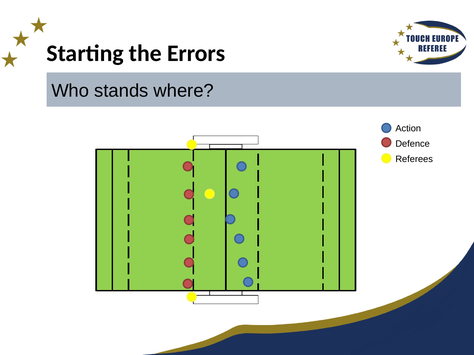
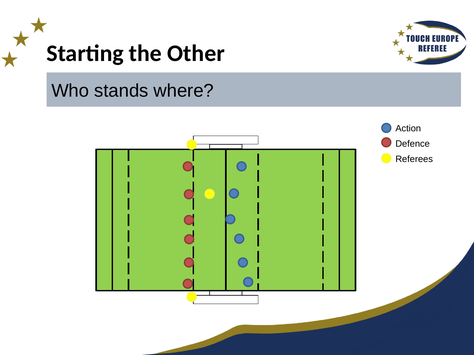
Errors: Errors -> Other
